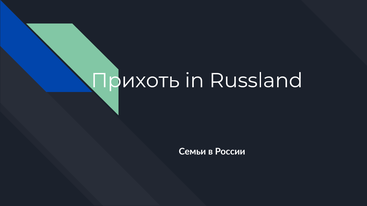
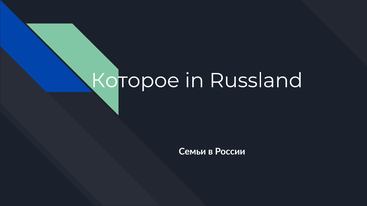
Прихоть: Прихоть -> Которое
